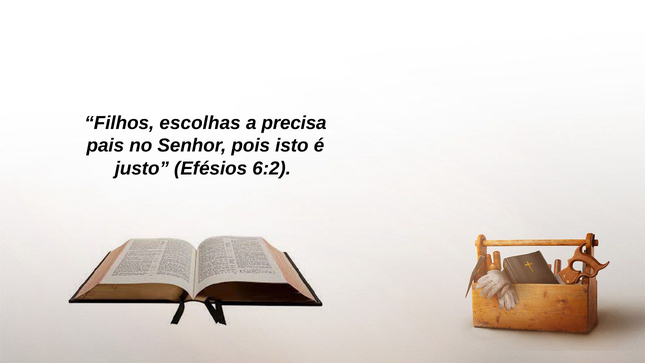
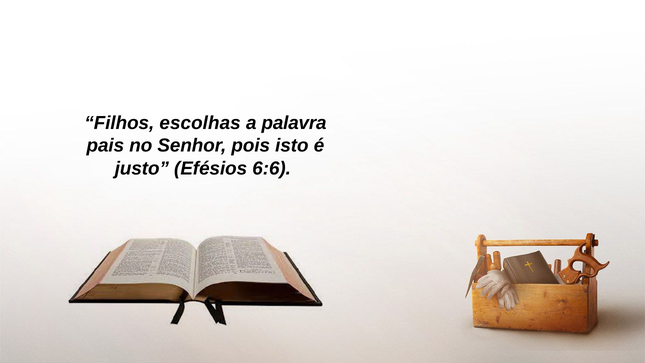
precisa: precisa -> palavra
6:2: 6:2 -> 6:6
